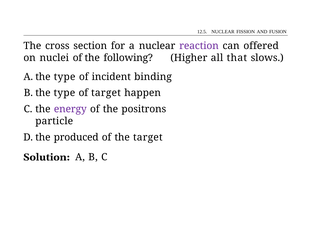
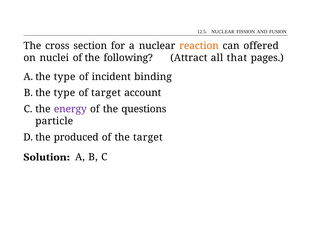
reaction colour: purple -> orange
Higher: Higher -> Attract
slows: slows -> pages
happen: happen -> account
positrons: positrons -> questions
